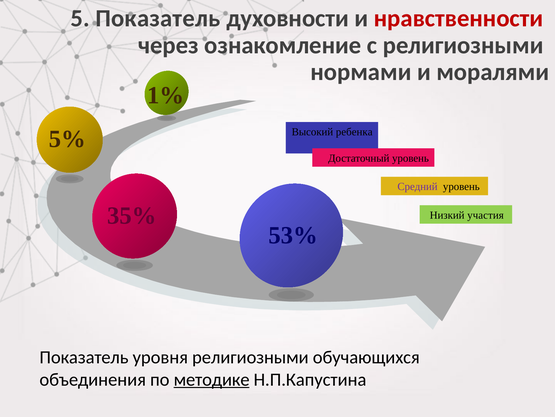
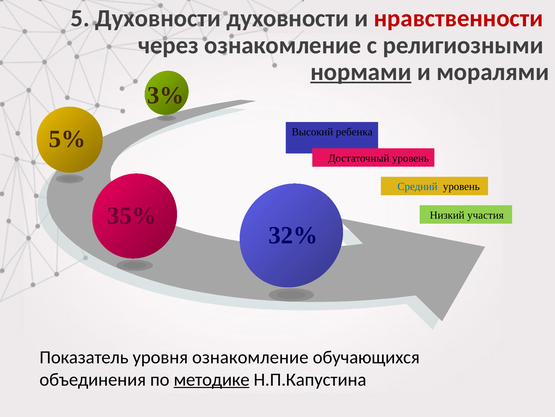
5 Показатель: Показатель -> Духовности
нормами underline: none -> present
1%: 1% -> 3%
Средний colour: purple -> blue
53%: 53% -> 32%
уровня религиозными: религиозными -> ознакомление
